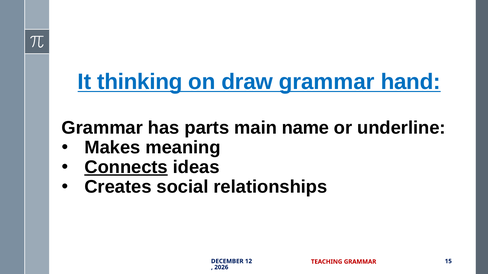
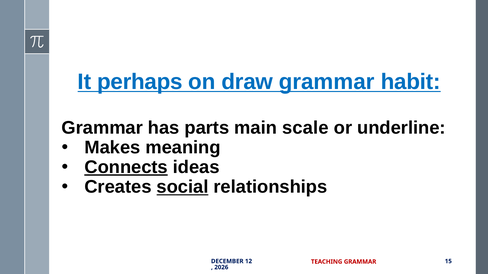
thinking: thinking -> perhaps
hand: hand -> habit
name: name -> scale
social underline: none -> present
